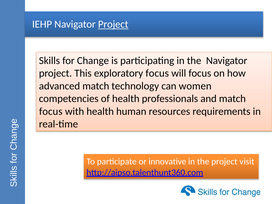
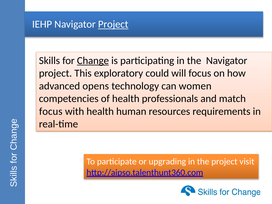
Change underline: none -> present
exploratory focus: focus -> could
advanced match: match -> opens
innovative: innovative -> upgrading
